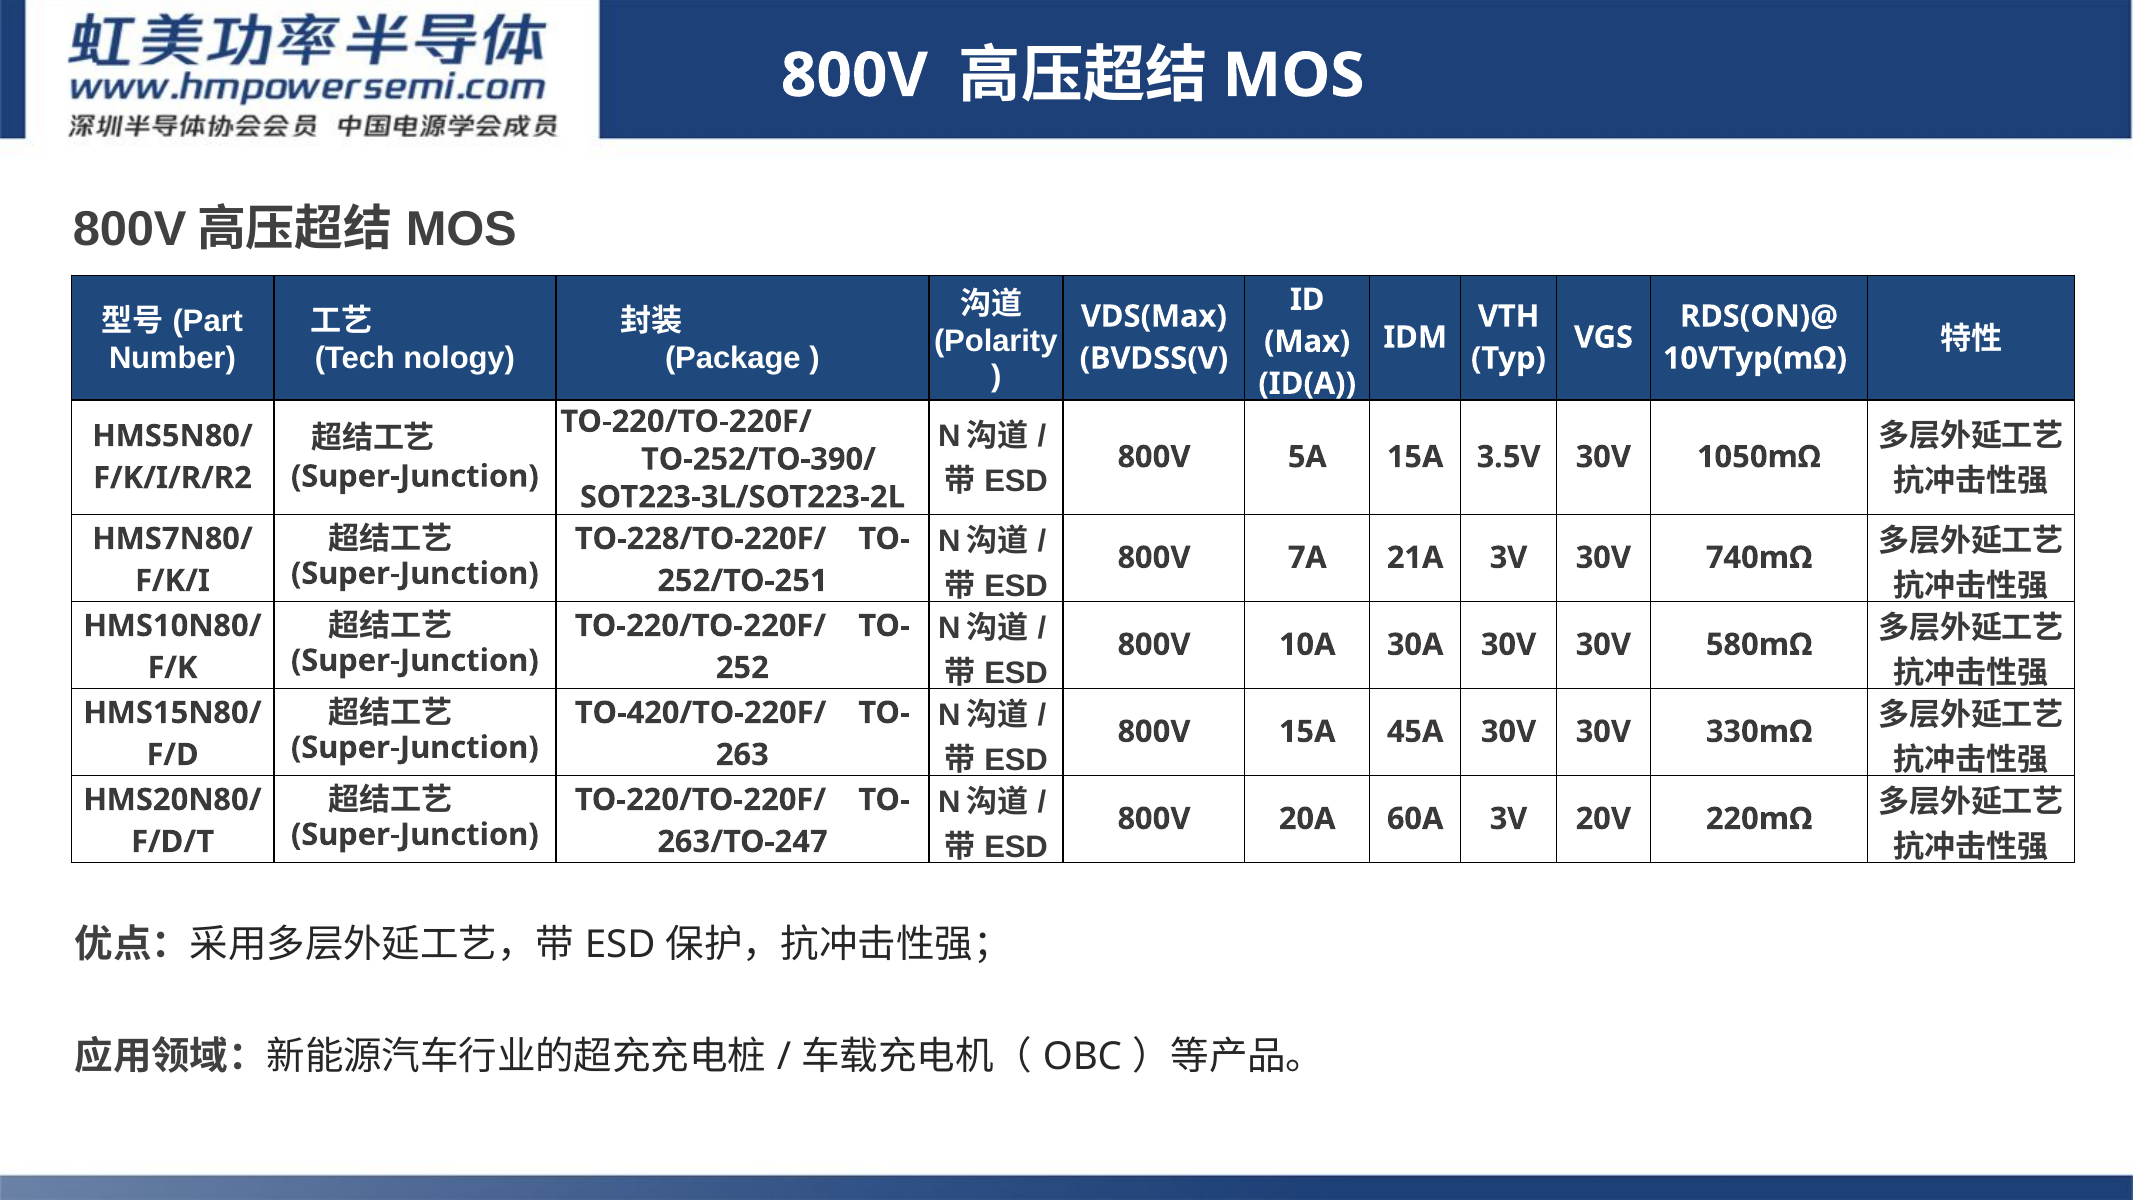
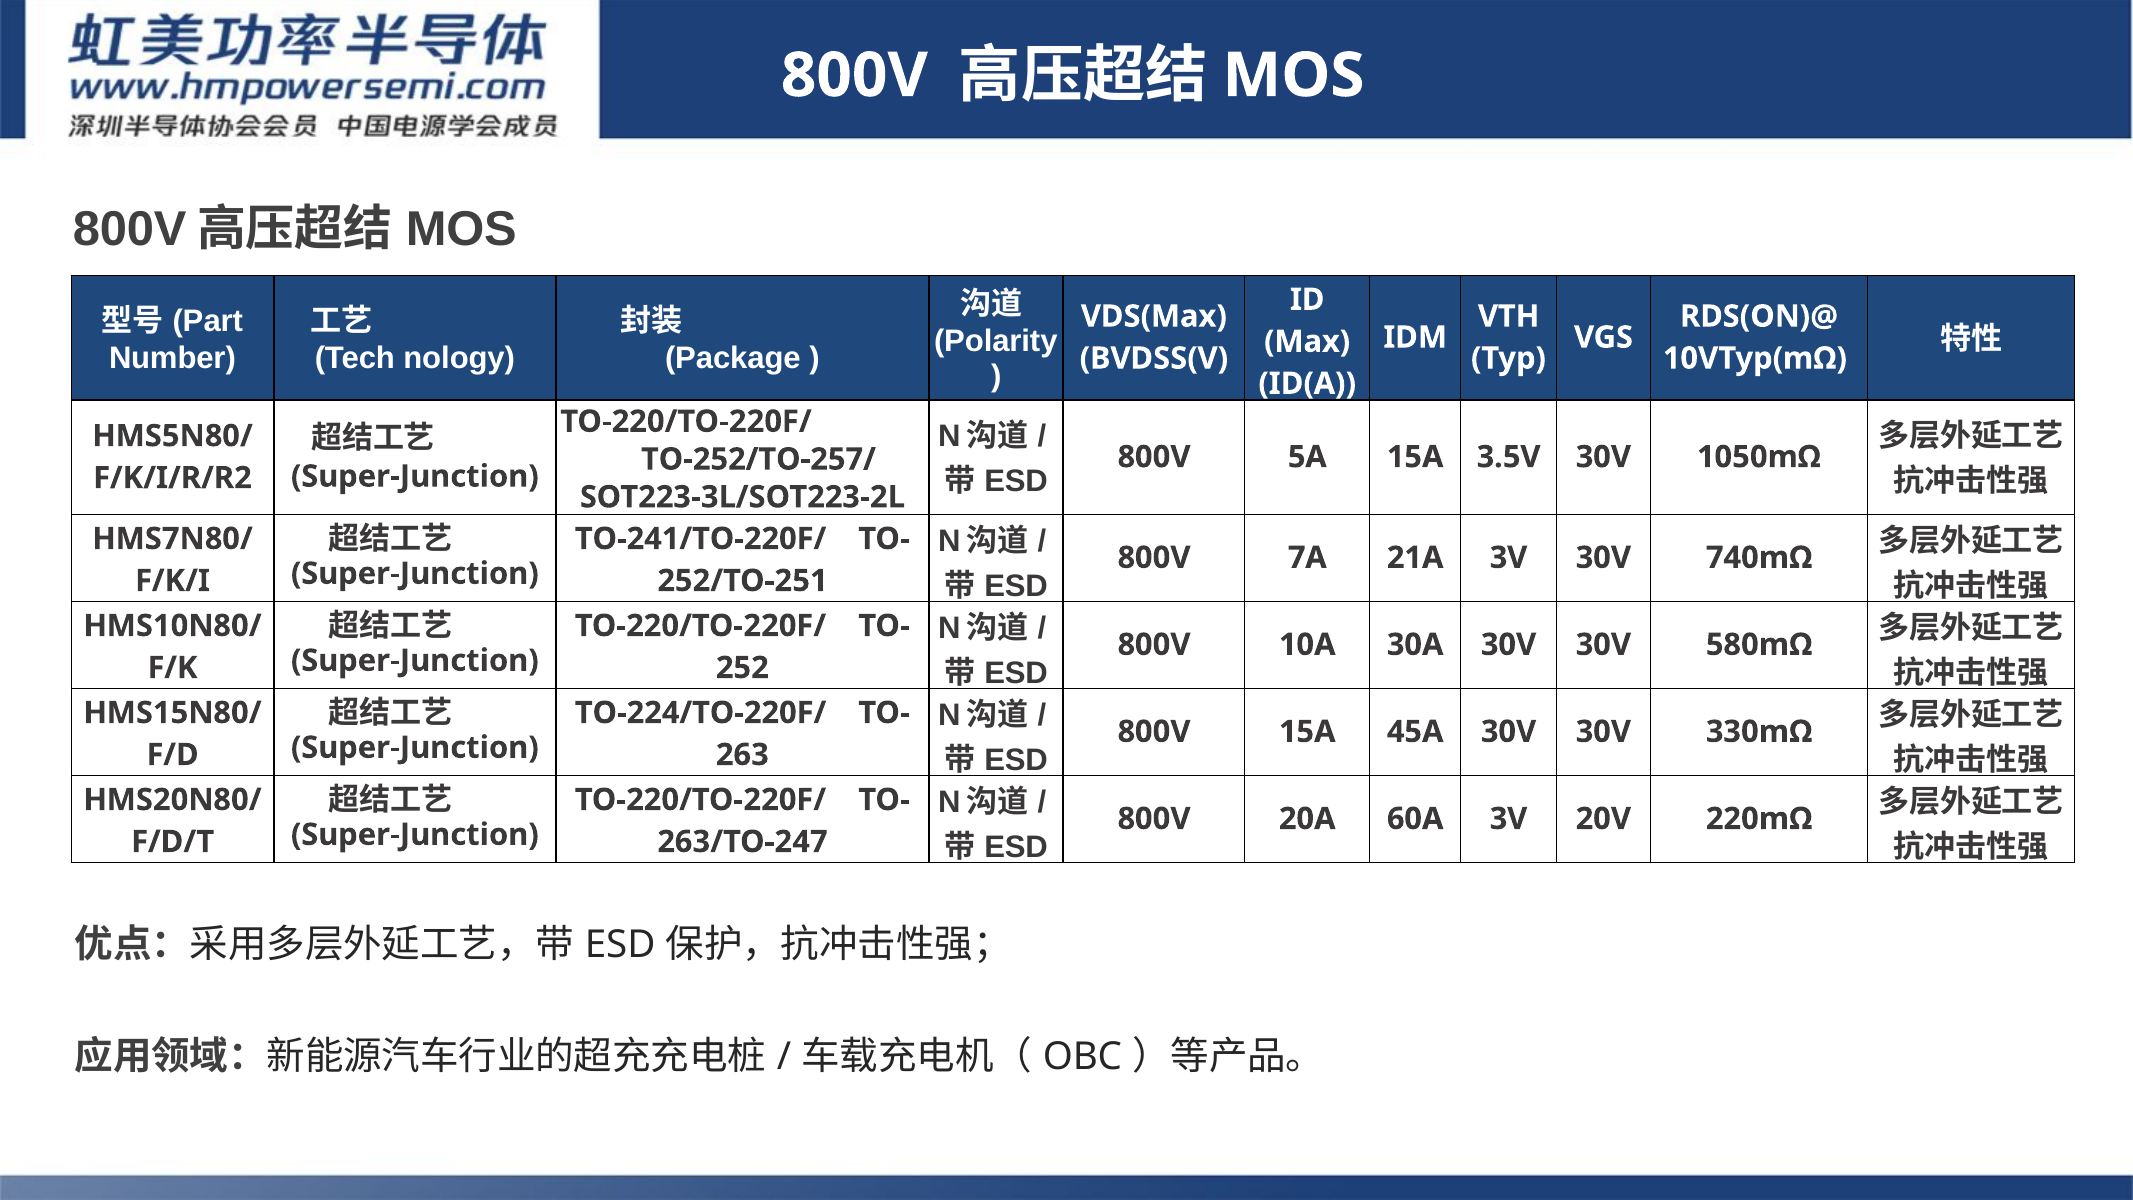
TO-252/TO-390/: TO-252/TO-390/ -> TO-252/TO-257/
TO-228/TO-220F/: TO-228/TO-220F/ -> TO-241/TO-220F/
TO-420/TO-220F/: TO-420/TO-220F/ -> TO-224/TO-220F/
